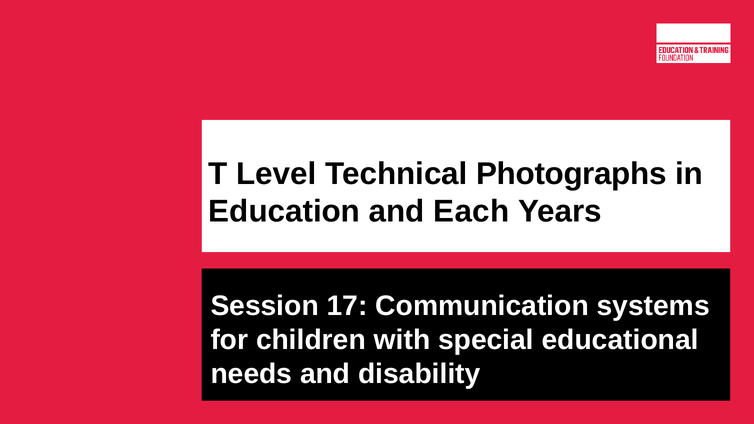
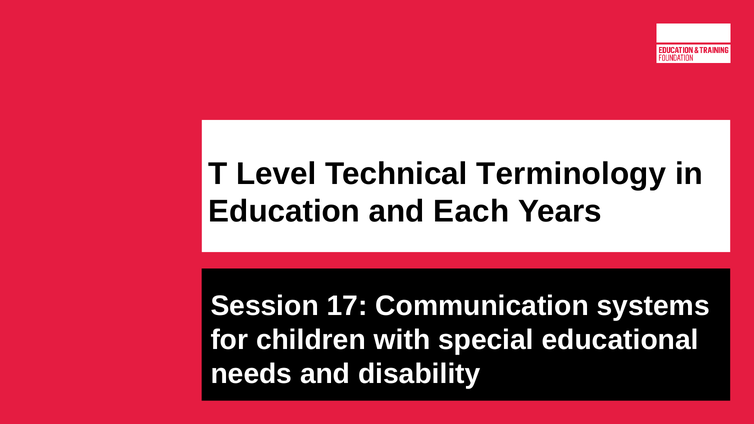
Photographs: Photographs -> Terminology
